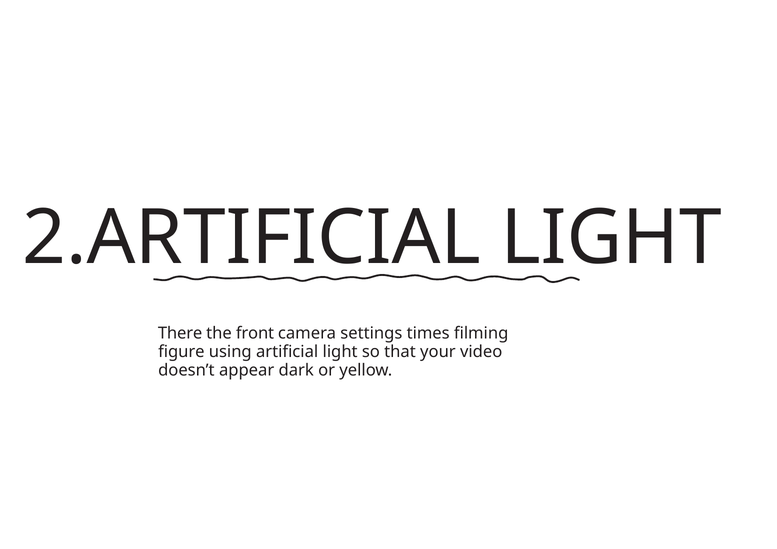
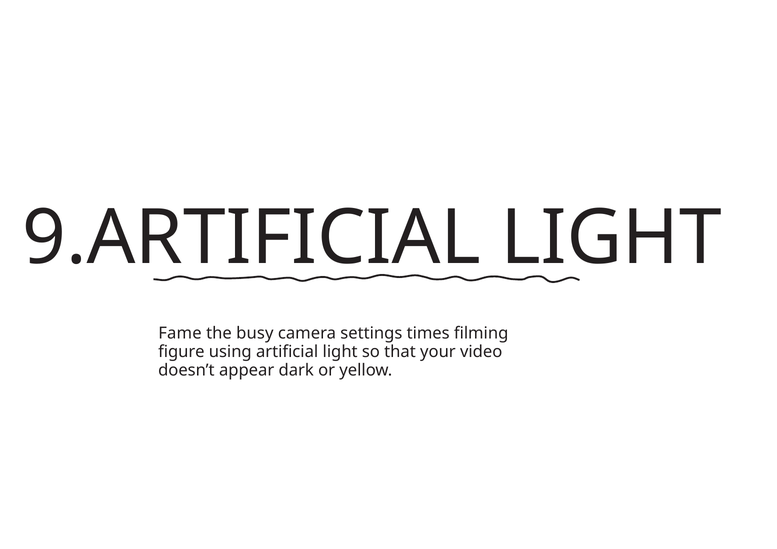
2.ARTIFICIAL: 2.ARTIFICIAL -> 9.ARTIFICIAL
There: There -> Fame
front: front -> busy
